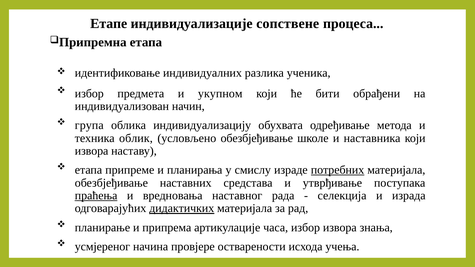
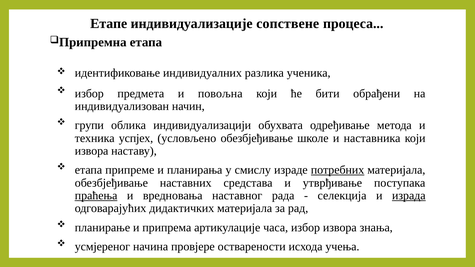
укупном: укупном -> повољна
група: група -> групи
индивидуализацију: индивидуализацију -> индивидуализацији
облик: облик -> успјех
израда underline: none -> present
дидактичких underline: present -> none
